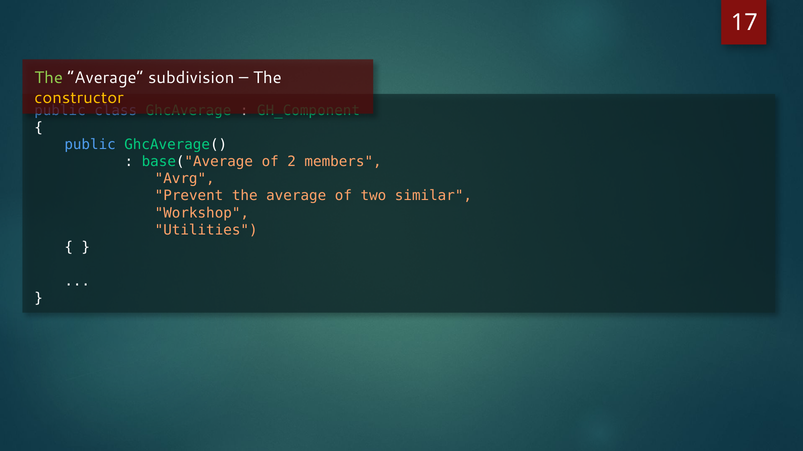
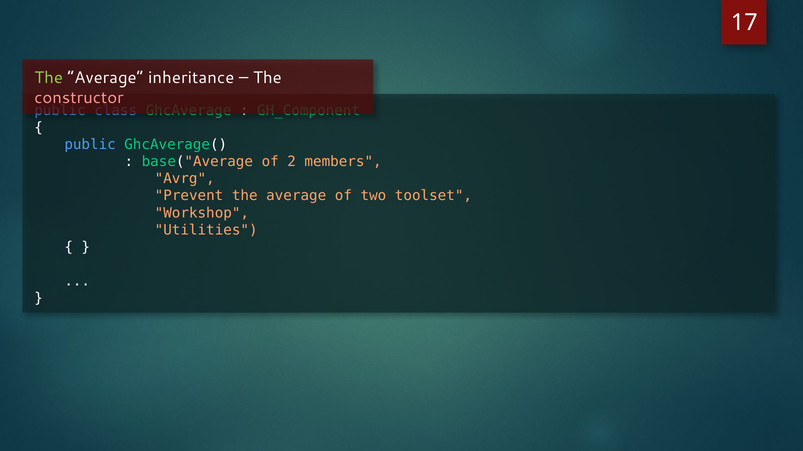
subdivision: subdivision -> inheritance
constructor colour: yellow -> pink
similar: similar -> toolset
